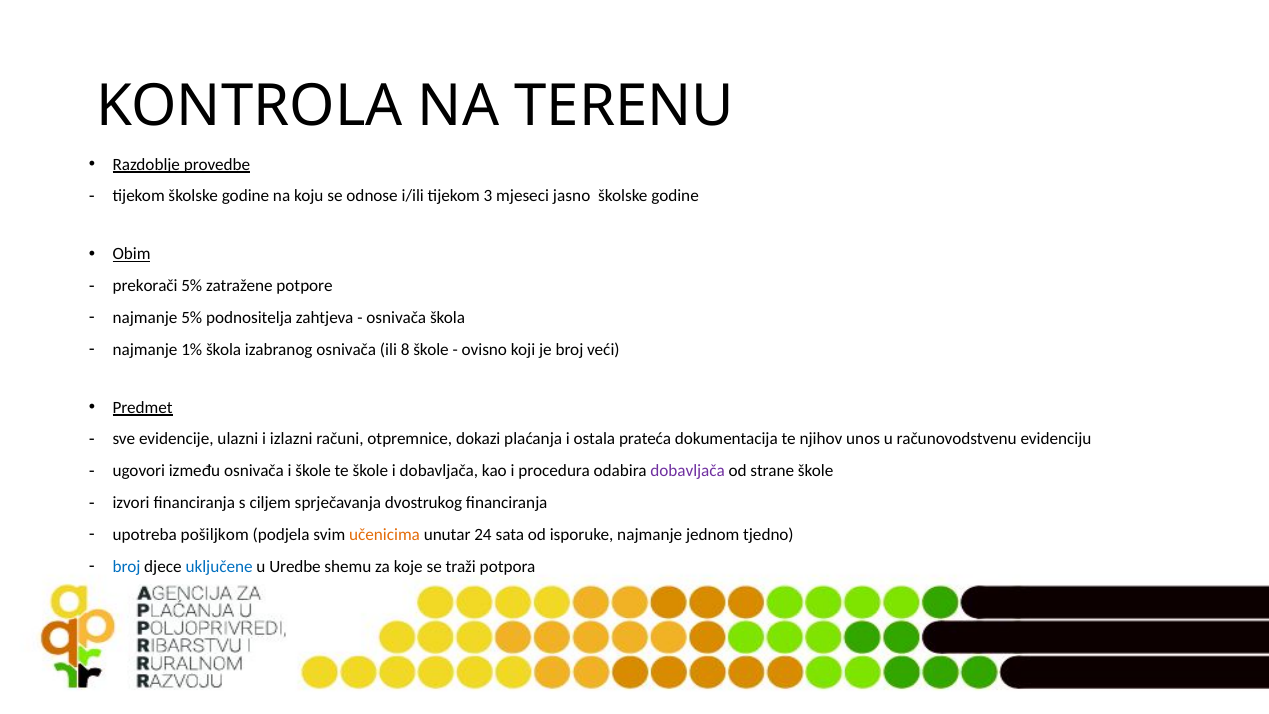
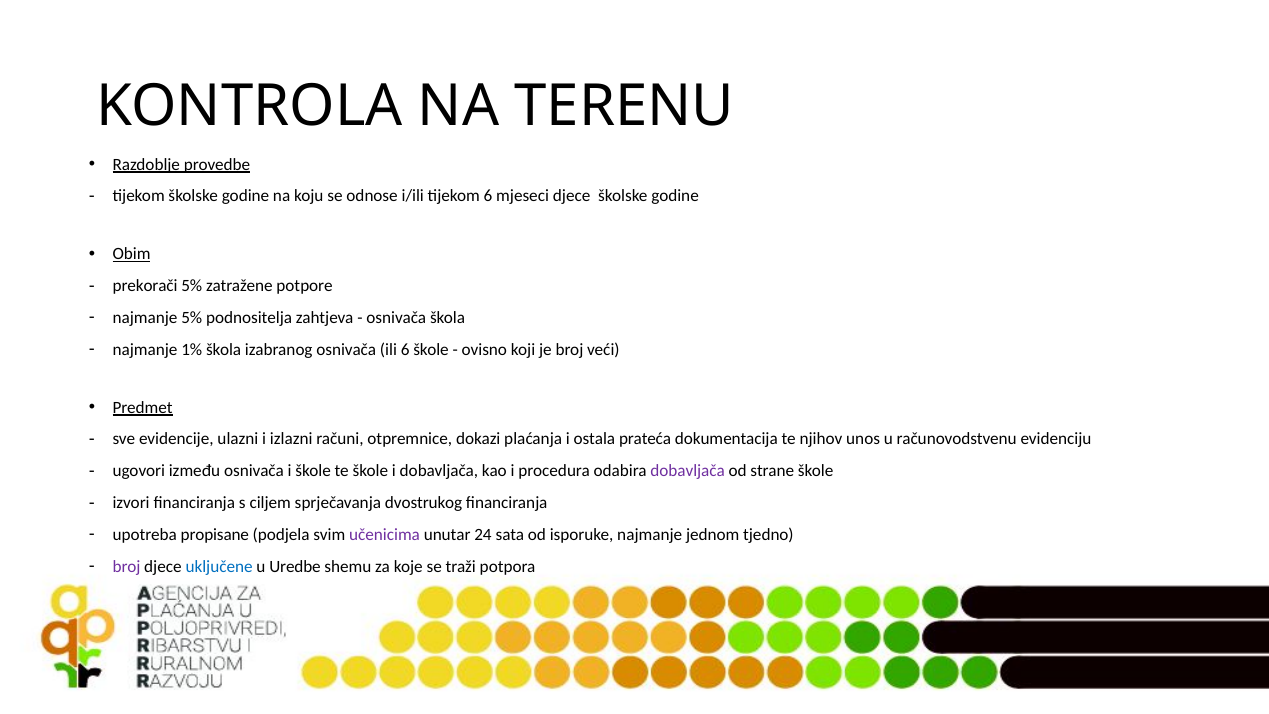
tijekom 3: 3 -> 6
mjeseci jasno: jasno -> djece
ili 8: 8 -> 6
pošiljkom: pošiljkom -> propisane
učenicima colour: orange -> purple
broj at (127, 566) colour: blue -> purple
